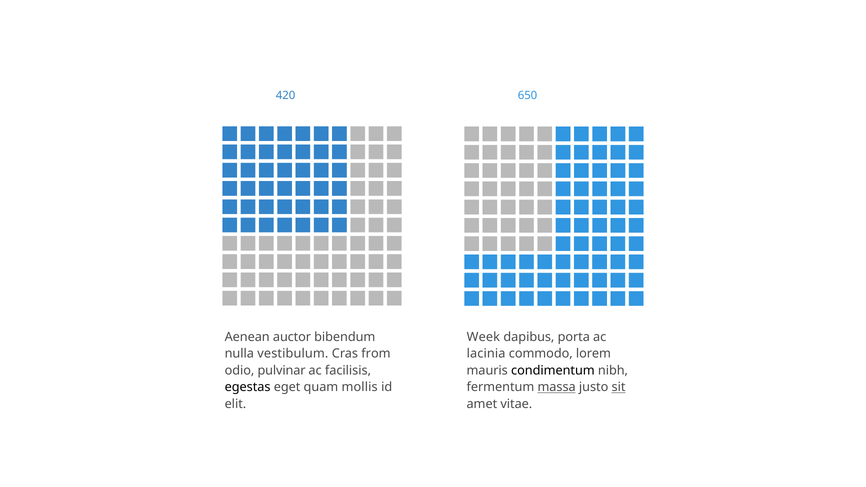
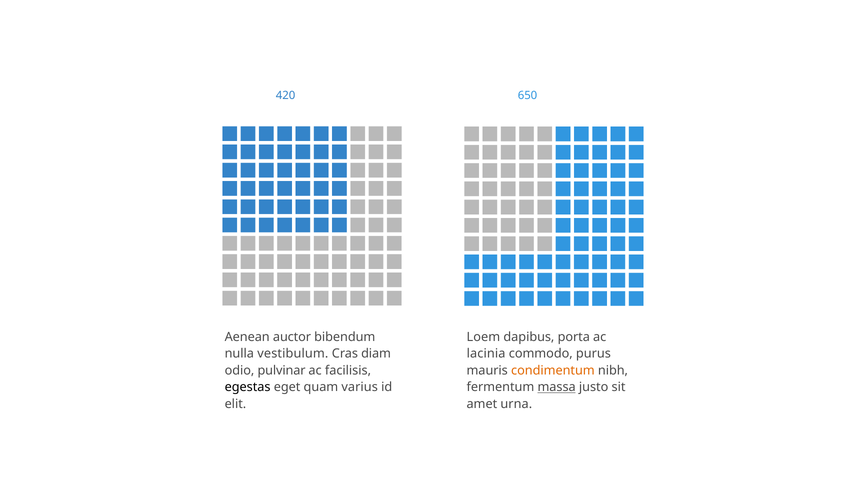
Week: Week -> Loem
from: from -> diam
lorem: lorem -> purus
condimentum colour: black -> orange
mollis: mollis -> varius
sit underline: present -> none
vitae: vitae -> urna
